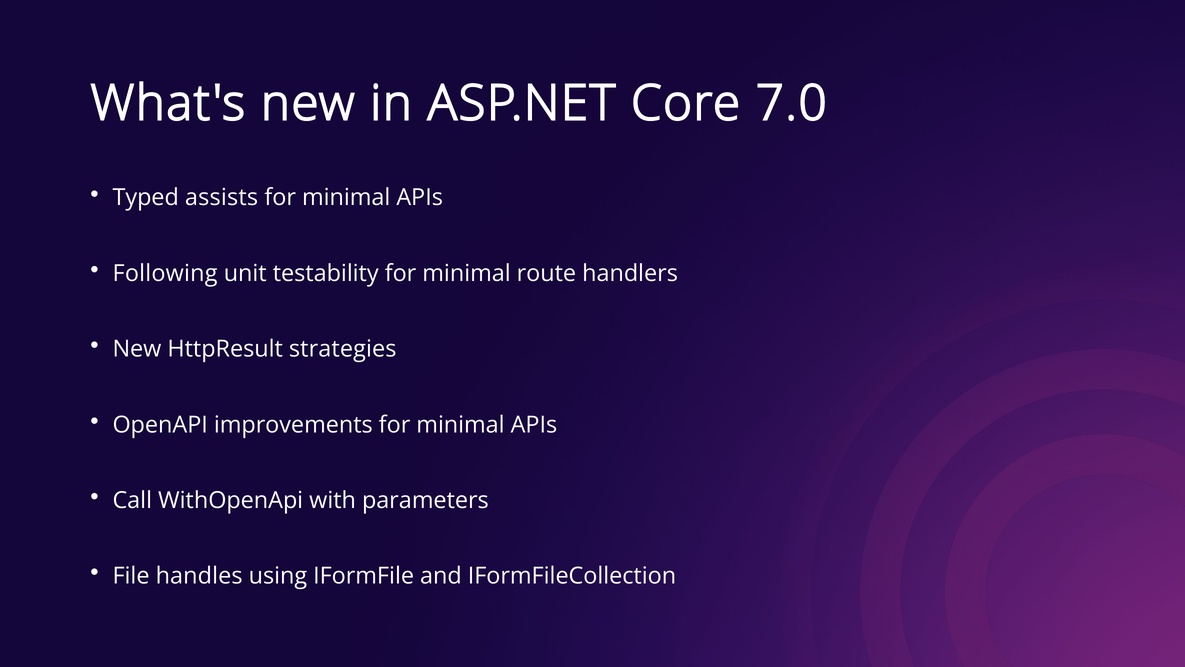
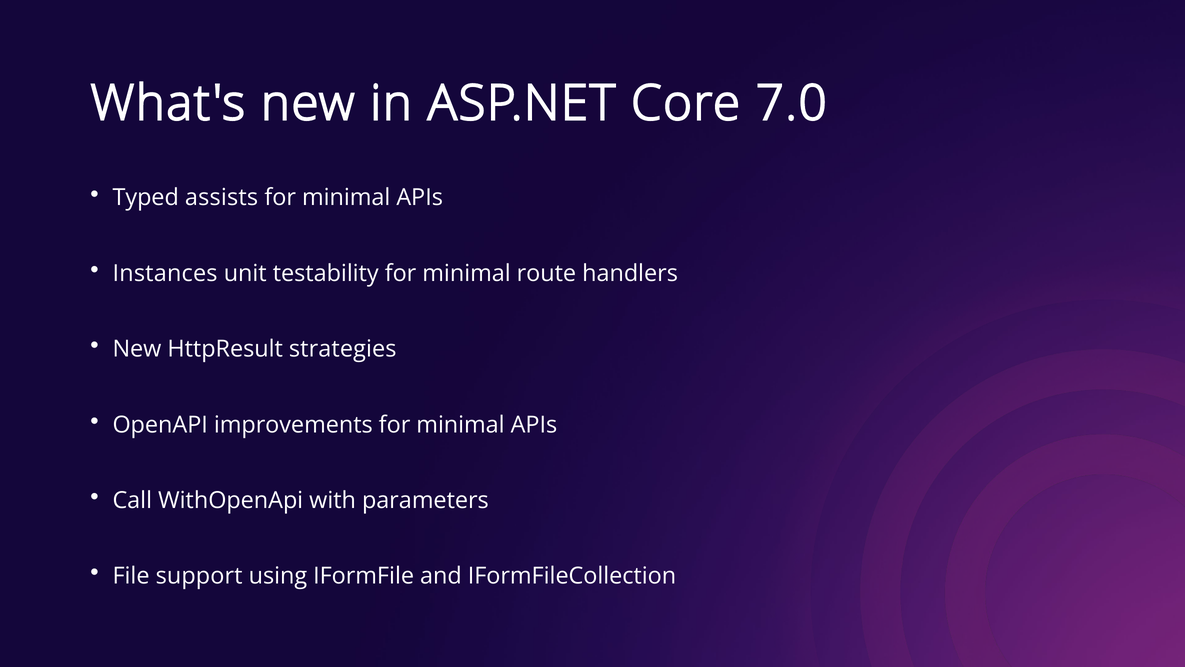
Following: Following -> Instances
handles: handles -> support
